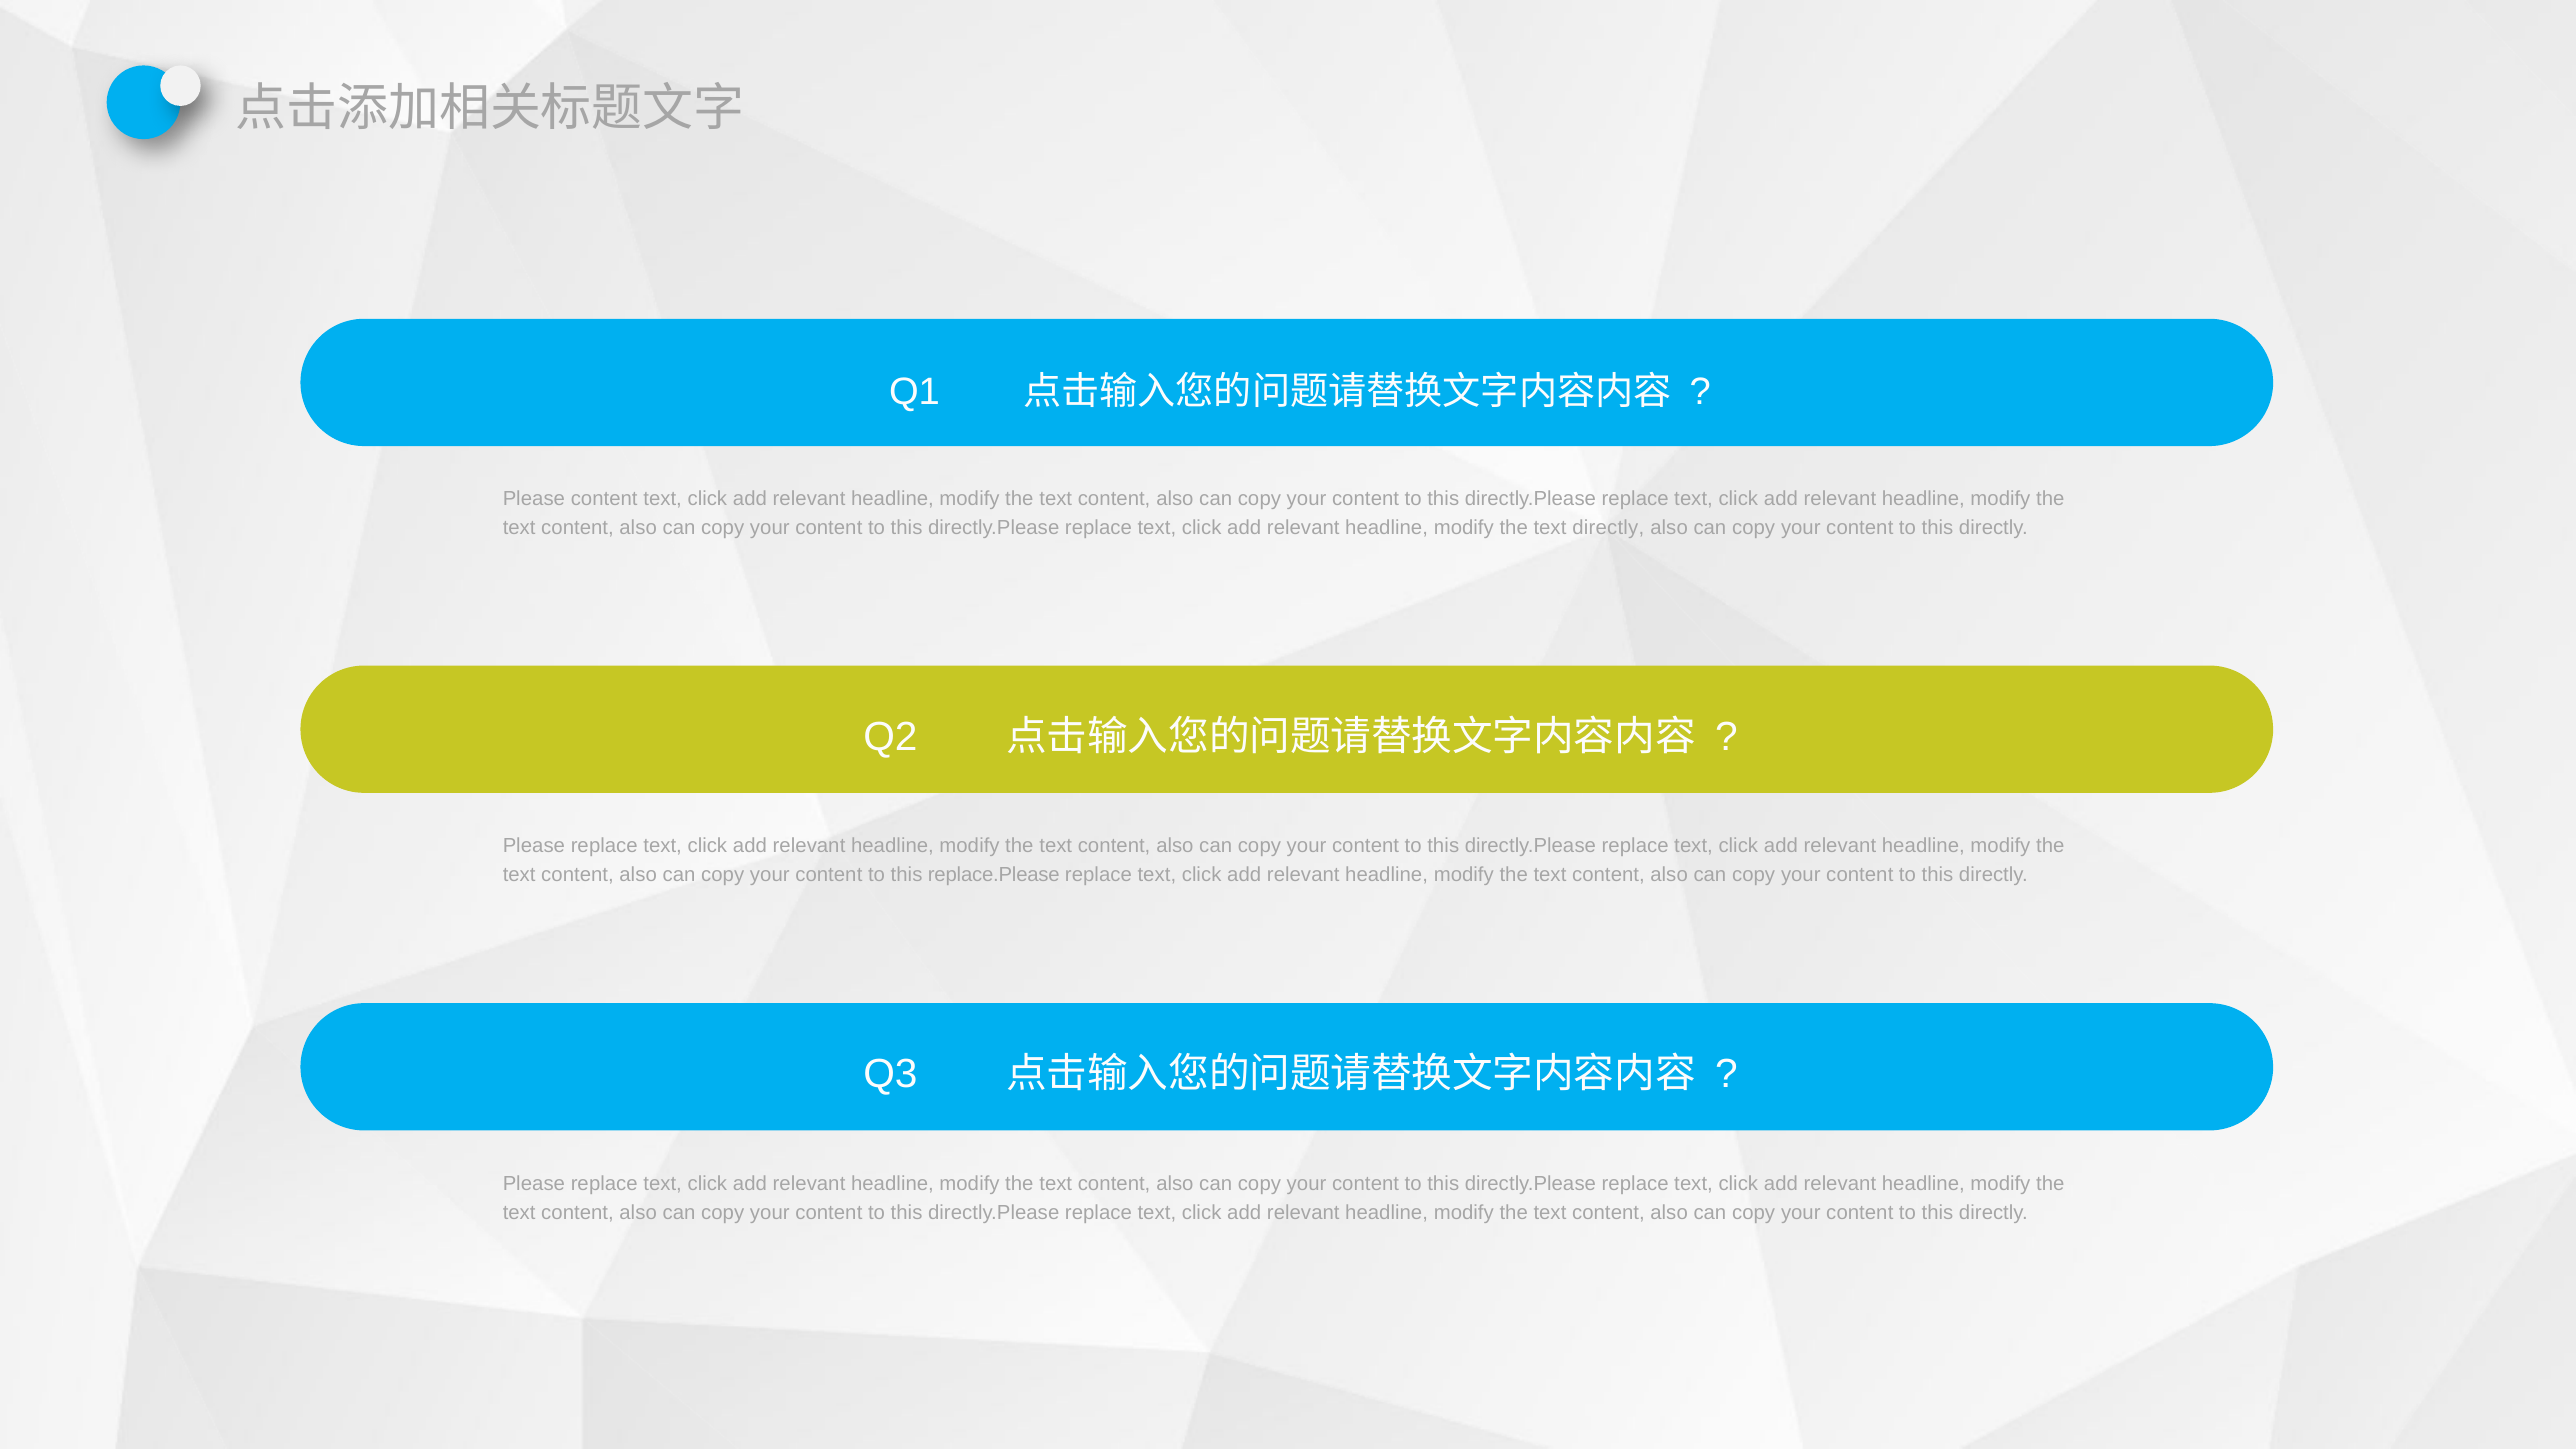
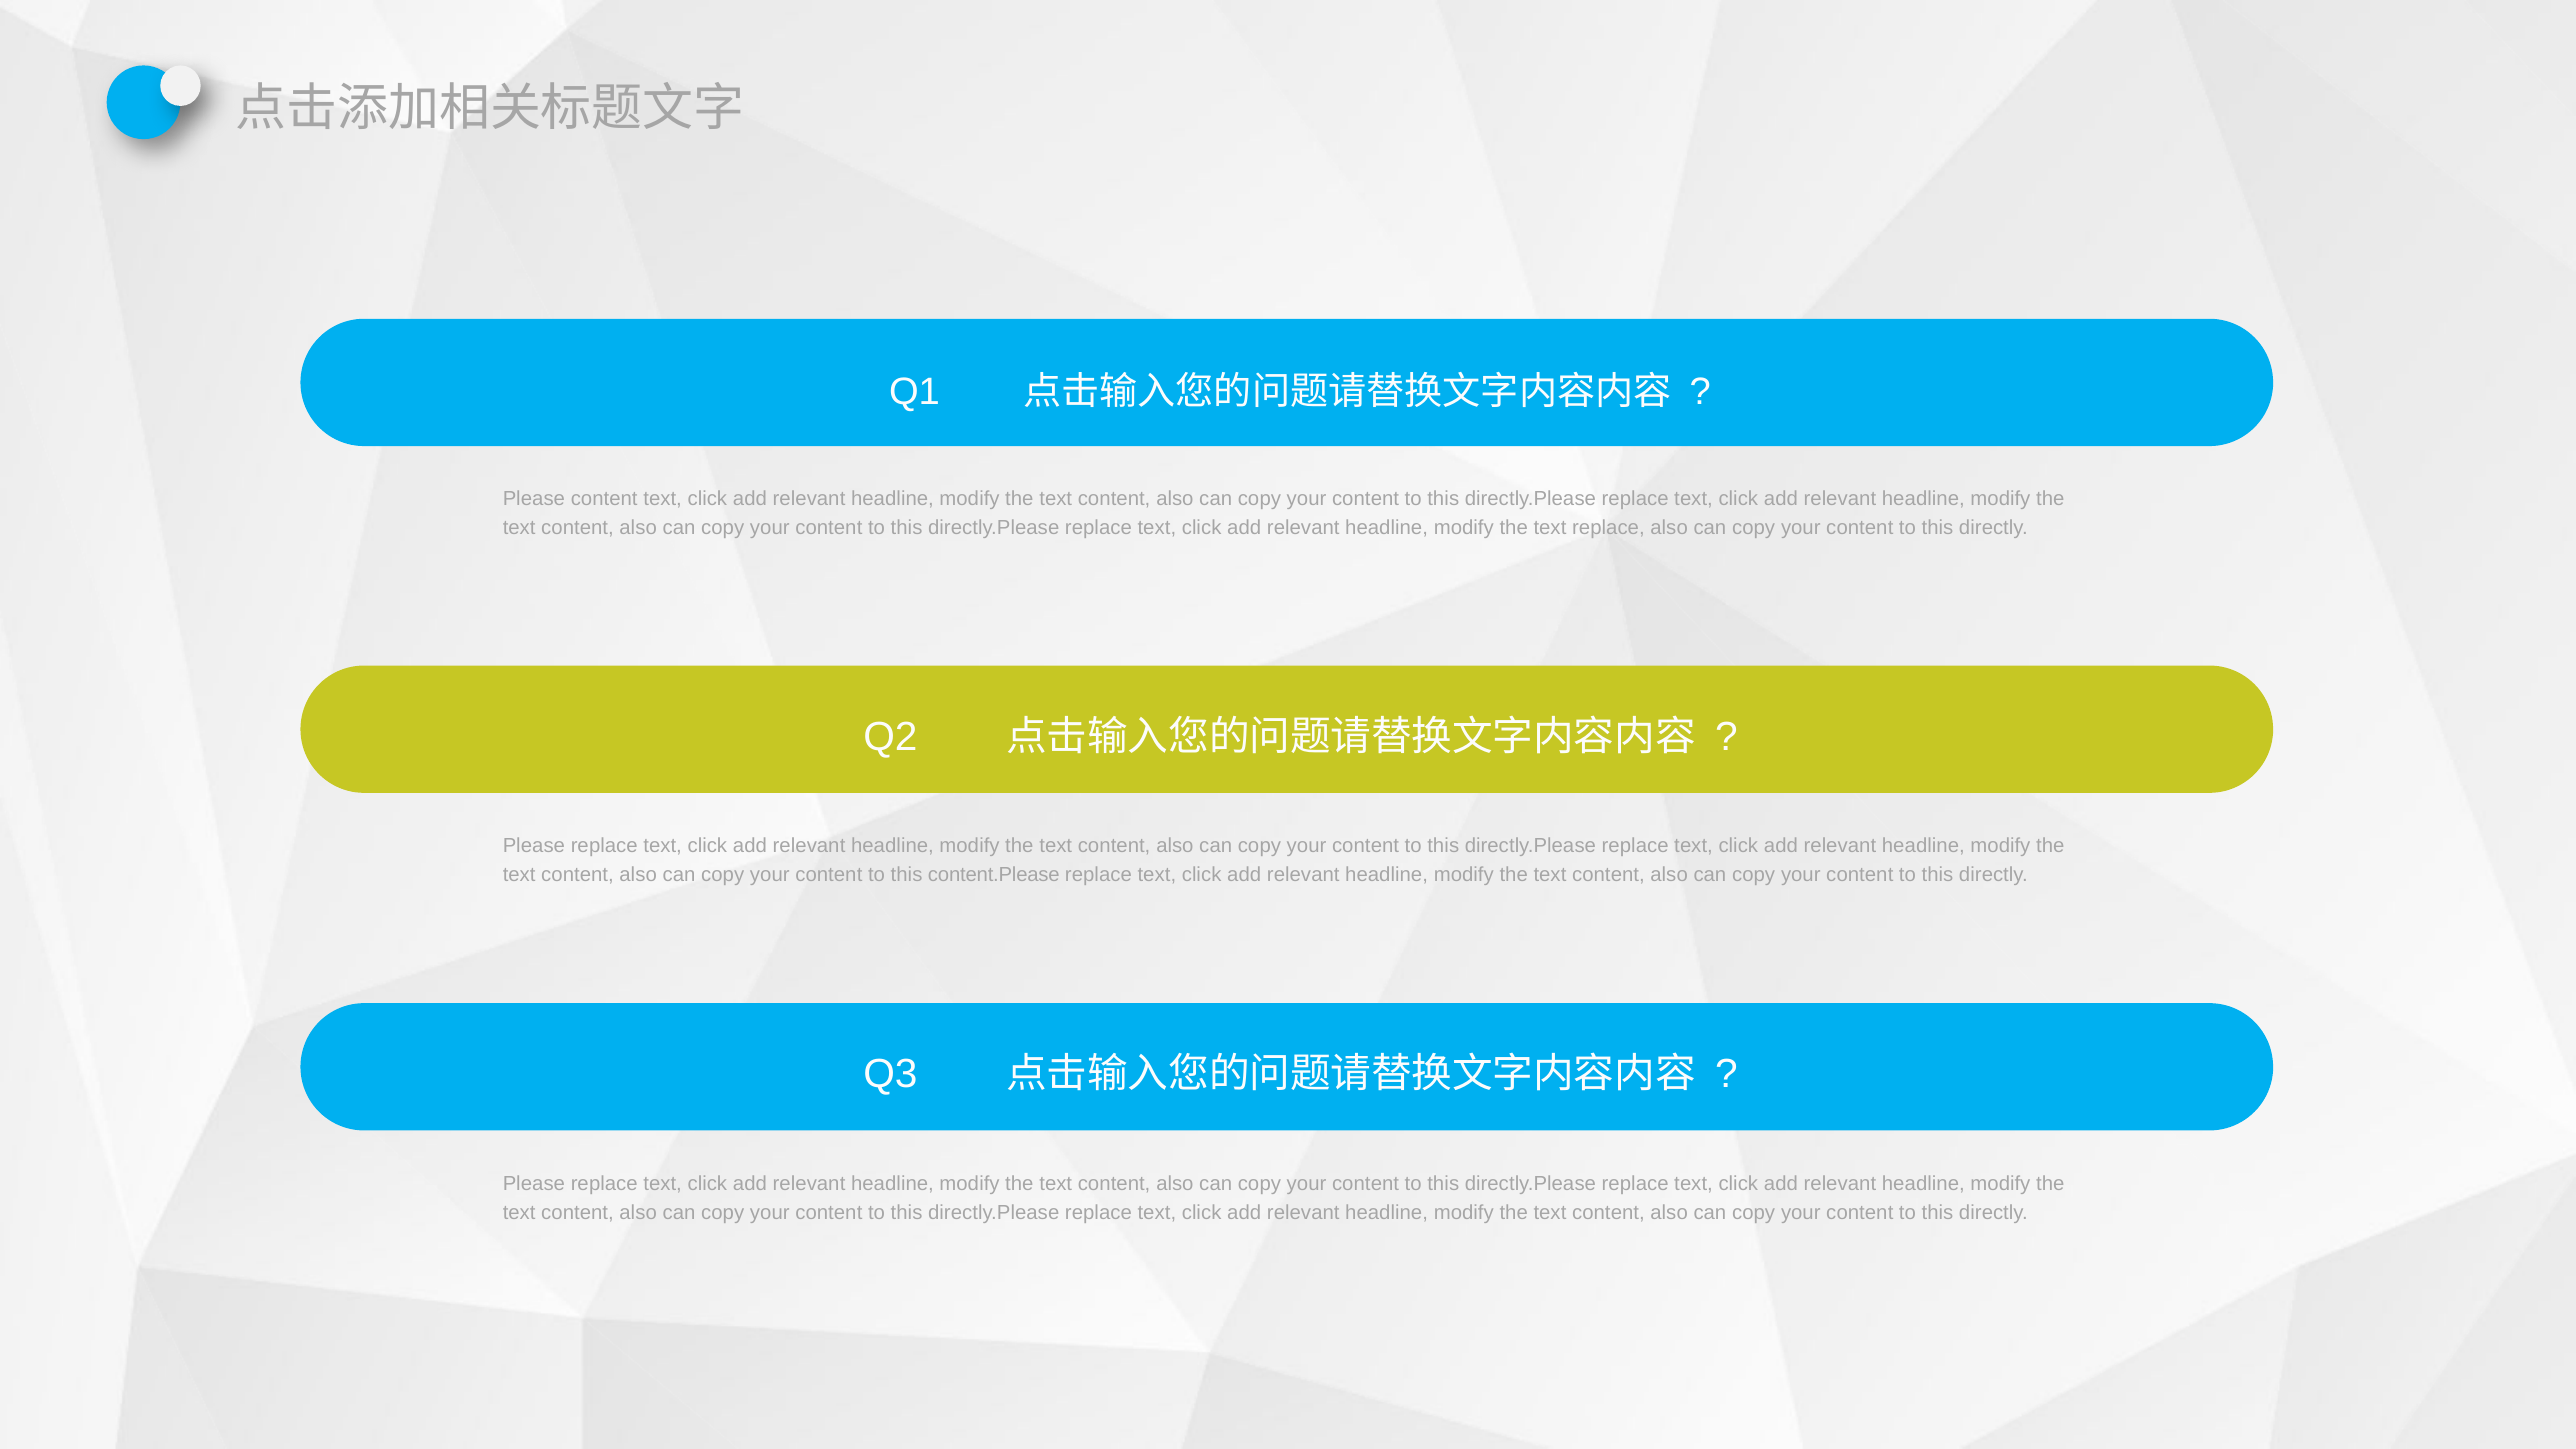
text directly: directly -> replace
replace.Please: replace.Please -> content.Please
